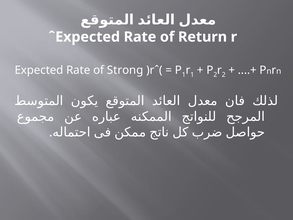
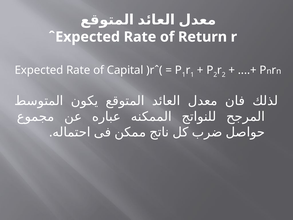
Strong: Strong -> Capital
